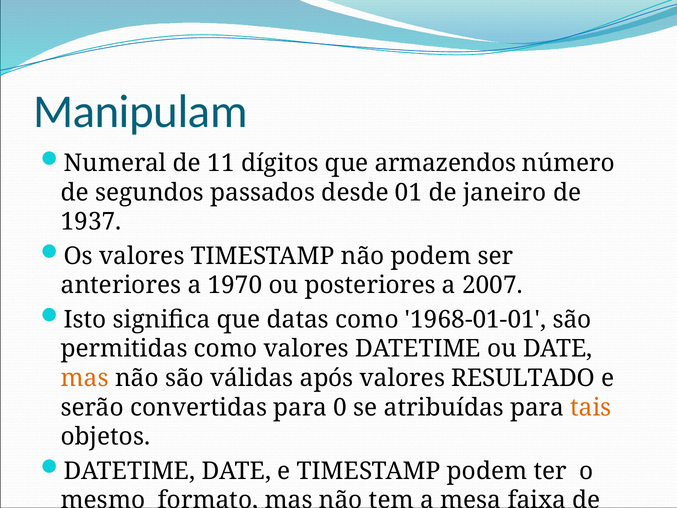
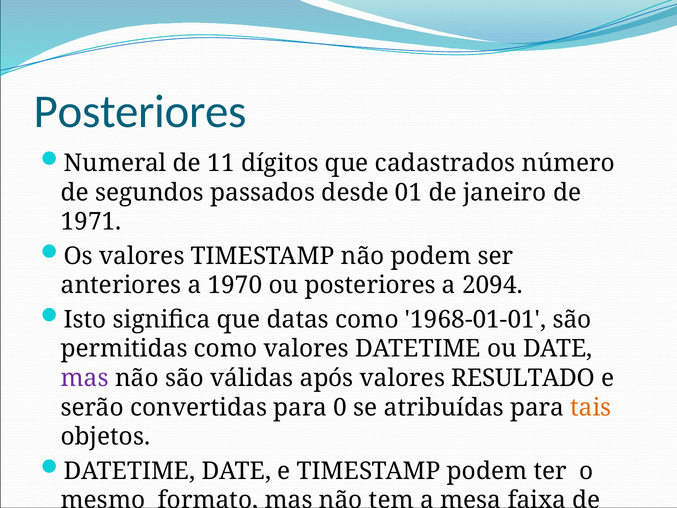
Manipulam at (140, 112): Manipulam -> Posteriores
armazendos: armazendos -> cadastrados
1937: 1937 -> 1971
2007: 2007 -> 2094
mas at (85, 378) colour: orange -> purple
